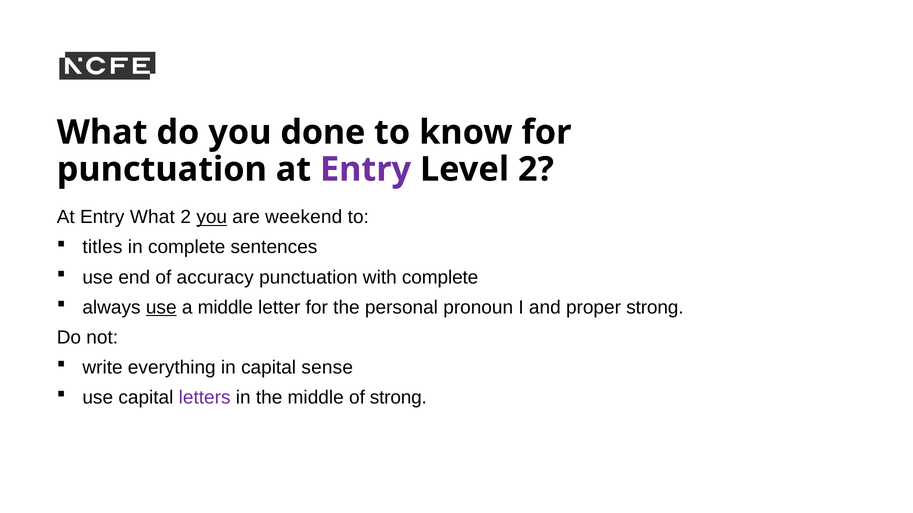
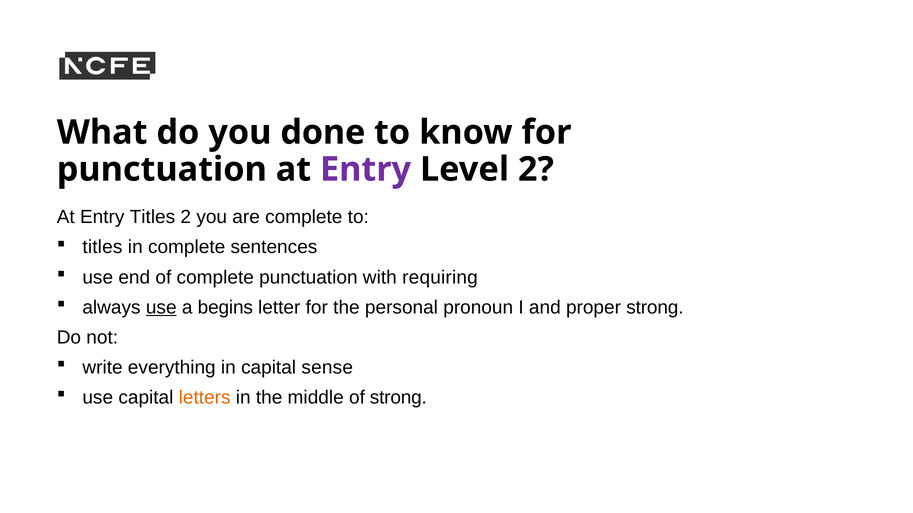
Entry What: What -> Titles
you at (212, 217) underline: present -> none
are weekend: weekend -> complete
of accuracy: accuracy -> complete
with complete: complete -> requiring
a middle: middle -> begins
letters colour: purple -> orange
